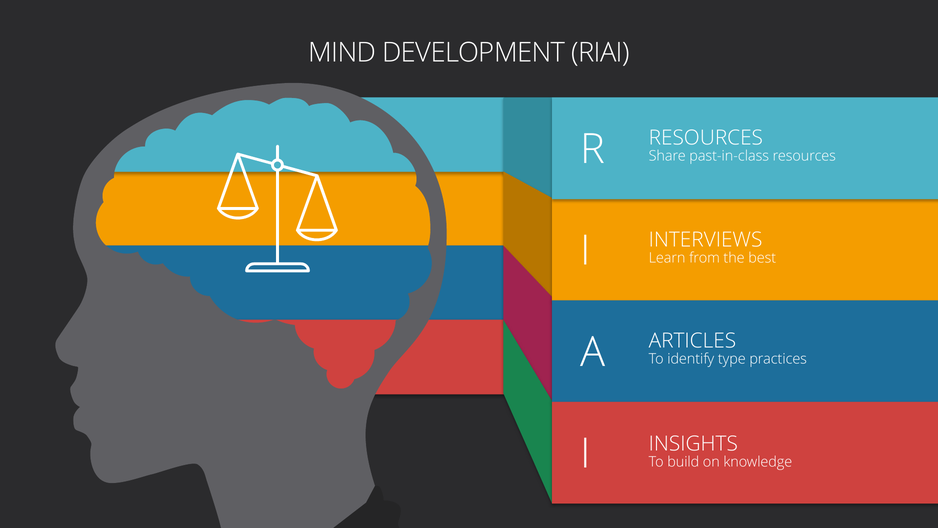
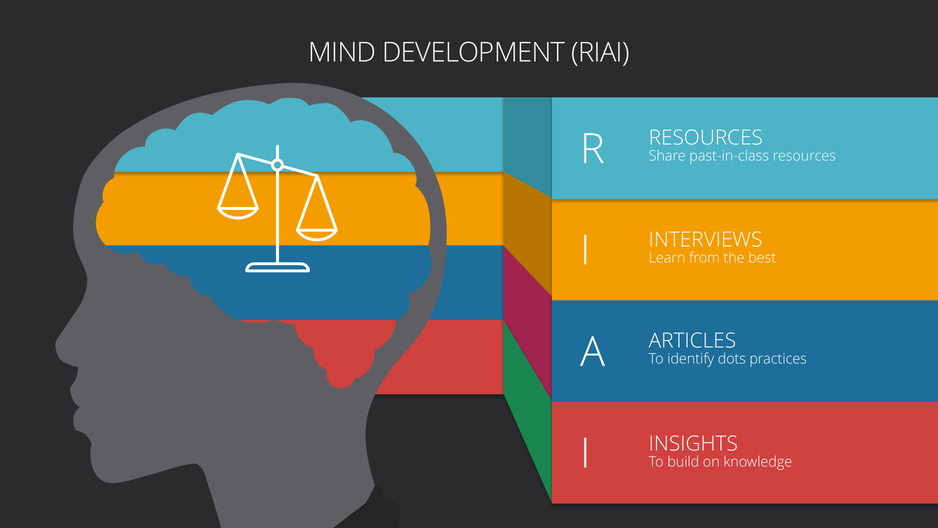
type: type -> dots
